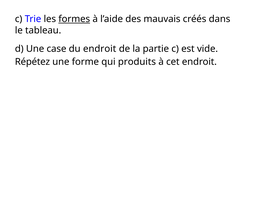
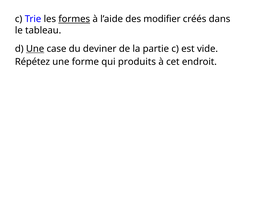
mauvais: mauvais -> modifier
Une at (35, 49) underline: none -> present
du endroit: endroit -> deviner
